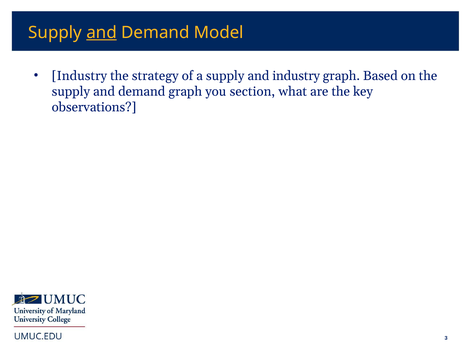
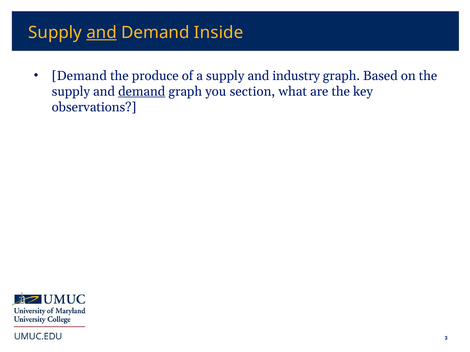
Model: Model -> Inside
Industry at (79, 76): Industry -> Demand
strategy: strategy -> produce
demand at (142, 92) underline: none -> present
